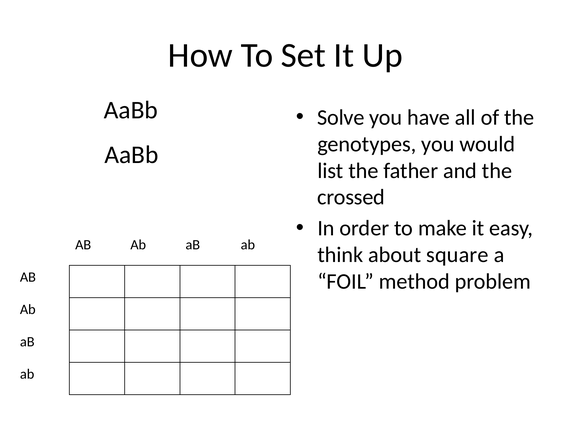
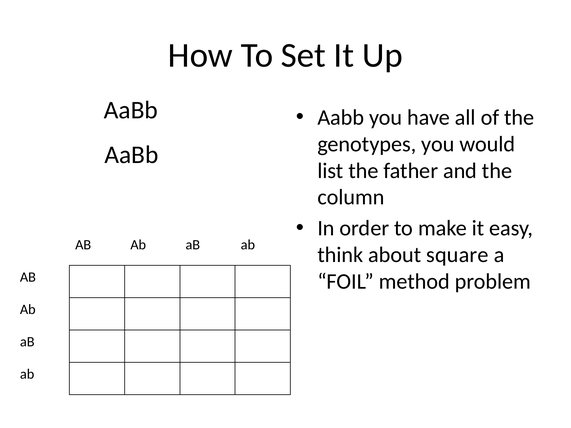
Solve at (341, 118): Solve -> Aabb
crossed: crossed -> column
